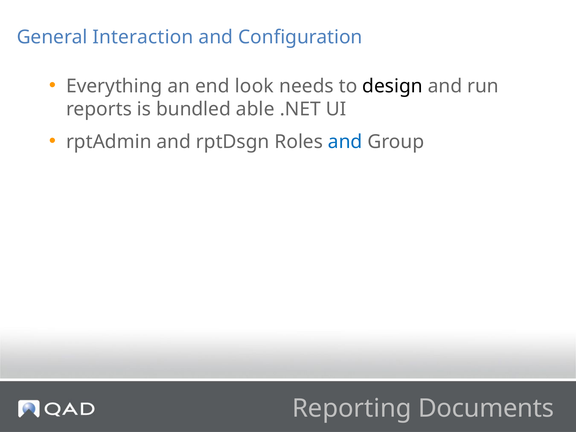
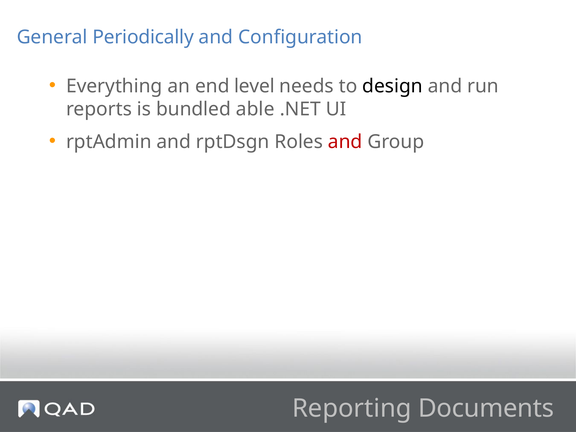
Interaction: Interaction -> Periodically
look: look -> level
and at (345, 142) colour: blue -> red
